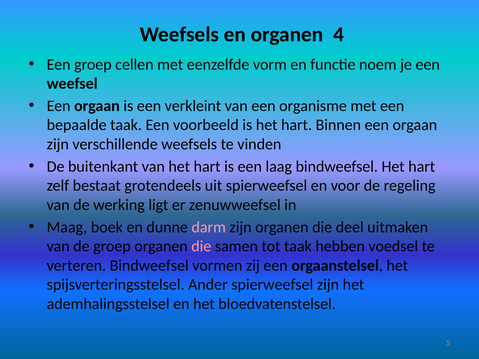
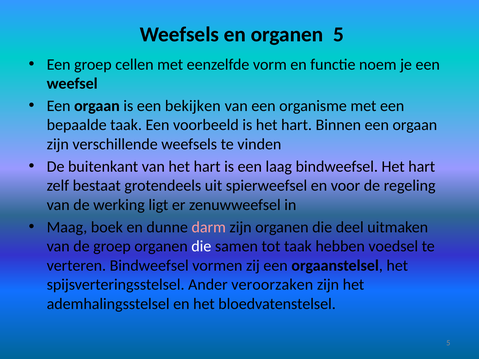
organen 4: 4 -> 5
verkleint: verkleint -> bekijken
die at (201, 246) colour: pink -> white
Ander spierweefsel: spierweefsel -> veroorzaken
